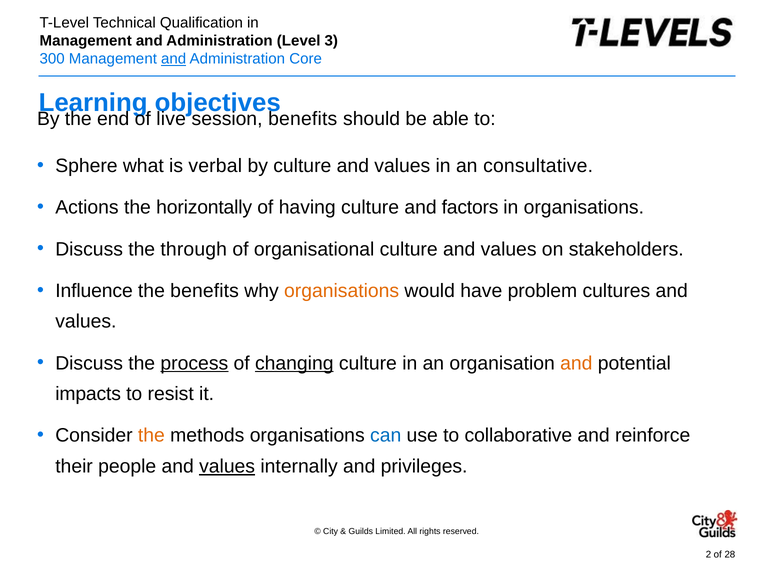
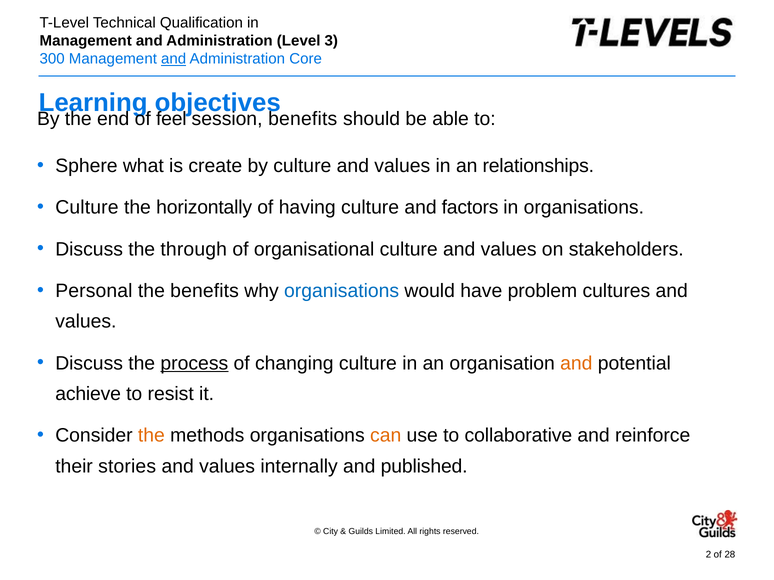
live: live -> feel
verbal: verbal -> create
consultative: consultative -> relationships
Actions at (87, 208): Actions -> Culture
Influence: Influence -> Personal
organisations at (342, 291) colour: orange -> blue
changing underline: present -> none
impacts: impacts -> achieve
can colour: blue -> orange
people: people -> stories
values at (227, 467) underline: present -> none
privileges: privileges -> published
